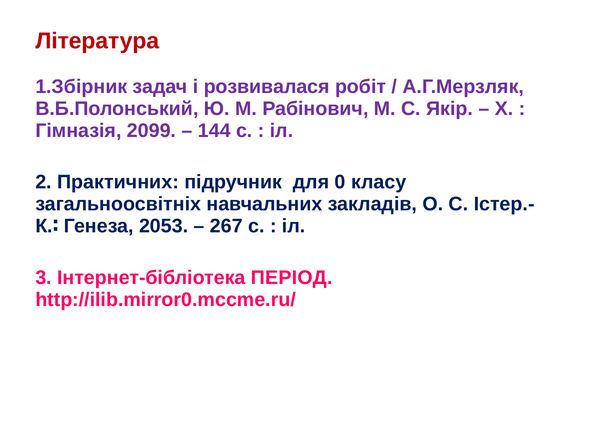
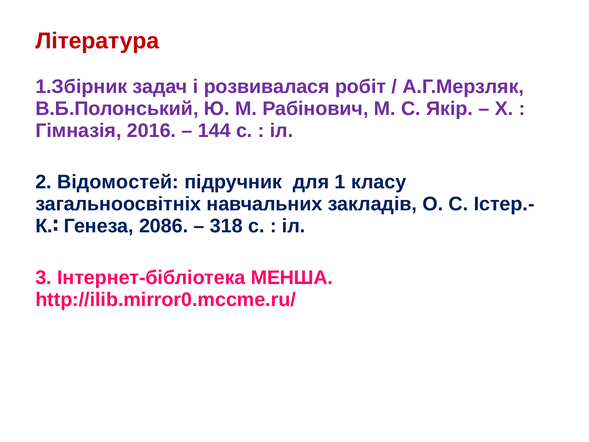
2099: 2099 -> 2016
Практичних: Практичних -> Відомостей
0: 0 -> 1
2053: 2053 -> 2086
267: 267 -> 318
ПЕРІОД: ПЕРІОД -> МЕНША
